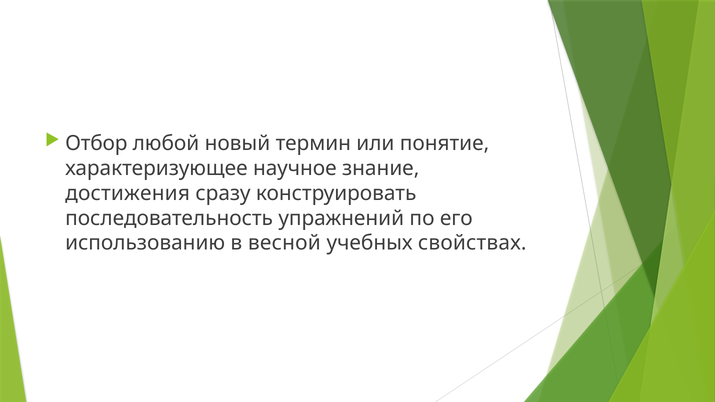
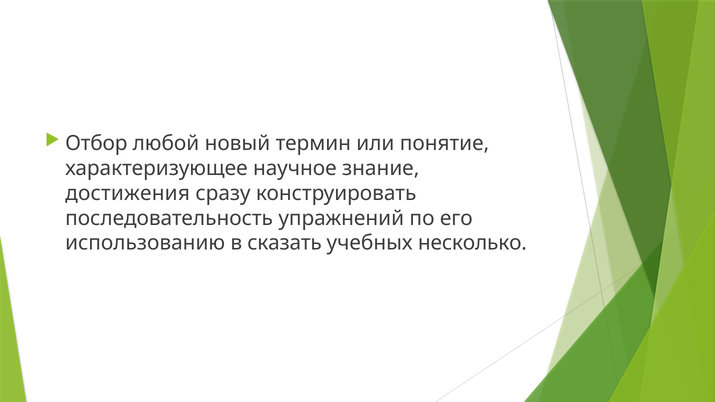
весной: весной -> сказать
свойствах: свойствах -> несколько
